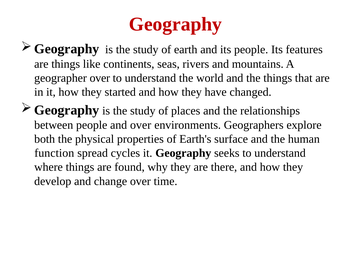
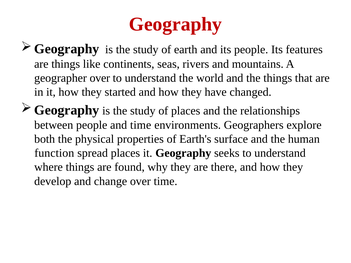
and over: over -> time
spread cycles: cycles -> places
